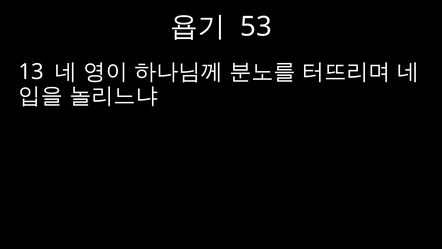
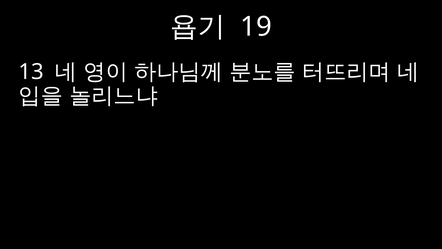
53: 53 -> 19
